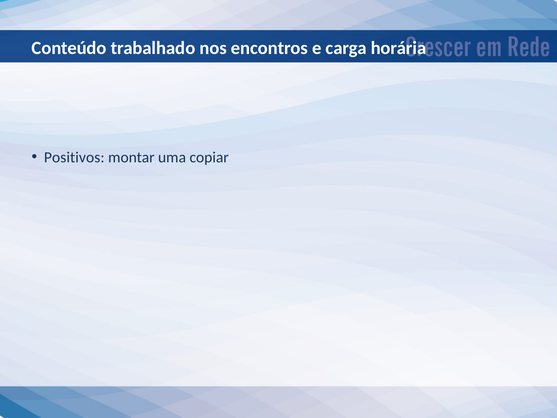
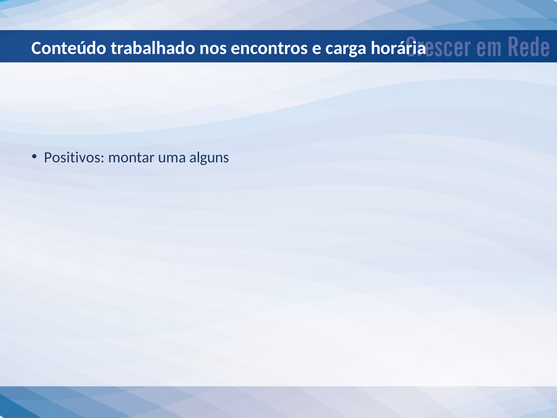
copiar: copiar -> alguns
